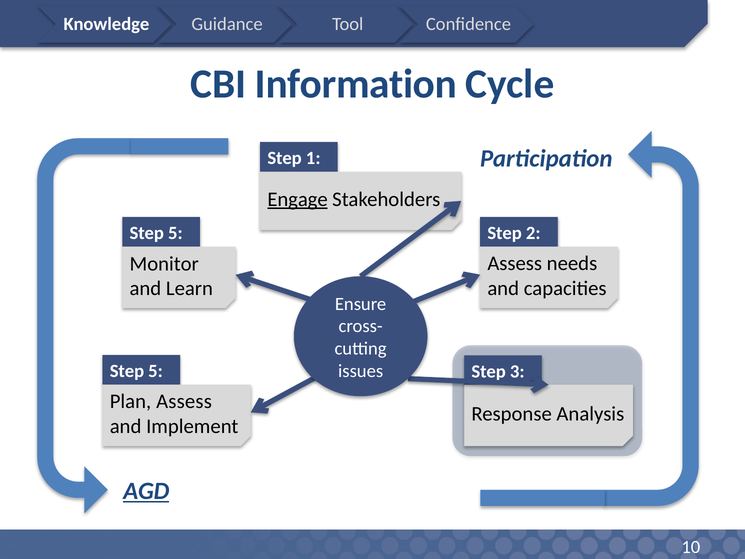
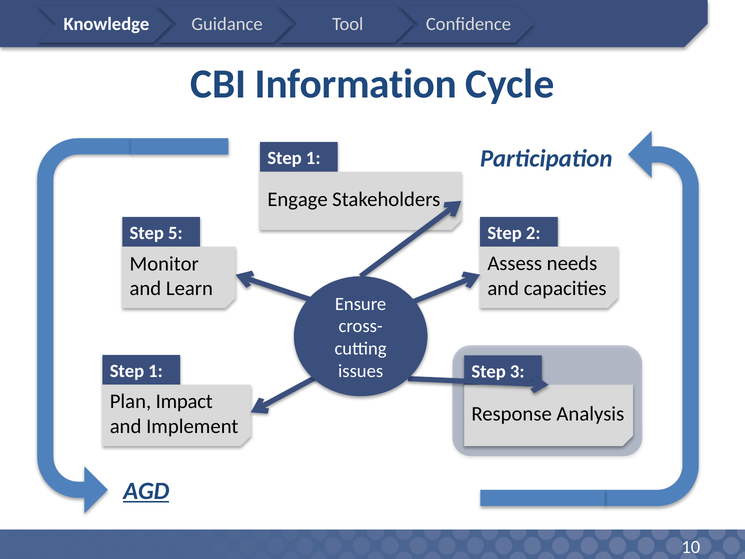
Engage underline: present -> none
5 at (156, 371): 5 -> 1
Assess at (184, 401): Assess -> Impact
